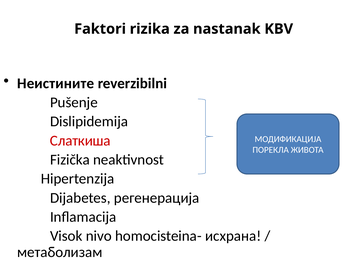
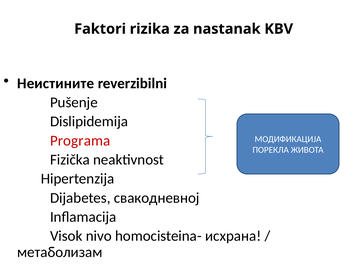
Слаткиша: Слаткиша -> Programa
регенерација: регенерација -> свакодневној
